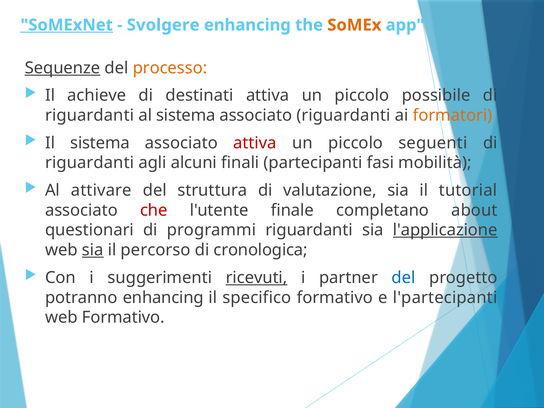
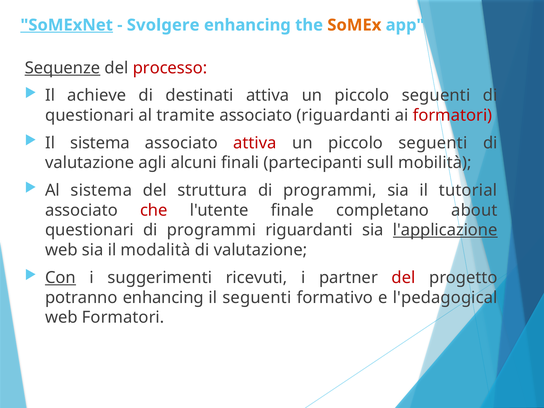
processo colour: orange -> red
possibile at (436, 95): possibile -> seguenti
riguardanti at (90, 115): riguardanti -> questionari
al sistema: sistema -> tramite
formatori at (453, 115) colour: orange -> red
riguardanti at (90, 163): riguardanti -> valutazione
fasi: fasi -> sull
Al attivare: attivare -> sistema
valutazione at (330, 190): valutazione -> programmi
sia at (93, 250) underline: present -> none
percorso: percorso -> modalità
cronologica at (261, 250): cronologica -> valutazione
Con underline: none -> present
ricevuti underline: present -> none
del at (404, 278) colour: blue -> red
il specifico: specifico -> seguenti
l'partecipanti: l'partecipanti -> l'pedagogical
web Formativo: Formativo -> Formatori
